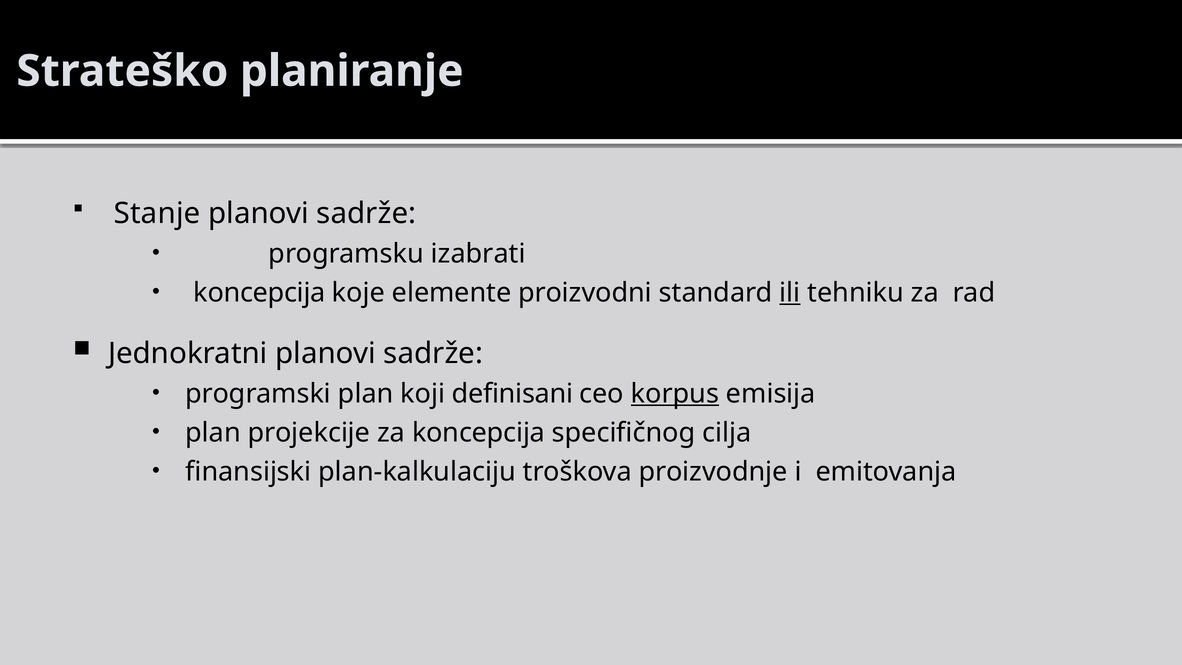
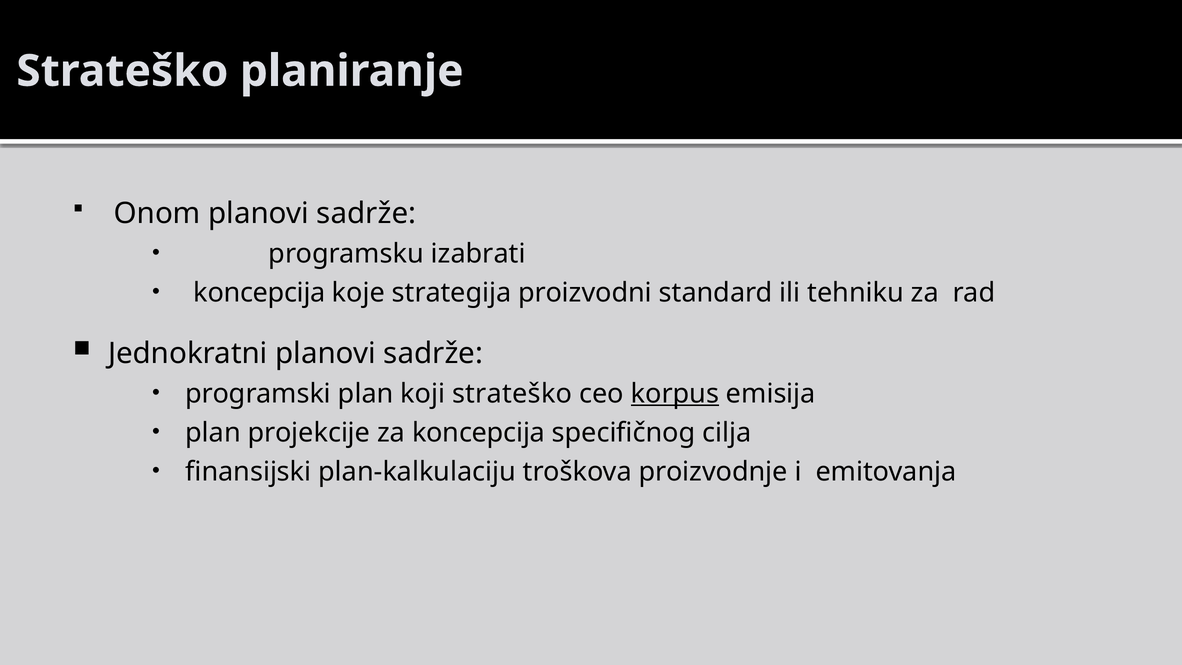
Stanje: Stanje -> Onom
elemente: elemente -> strategija
ili underline: present -> none
koji definisani: definisani -> strateško
